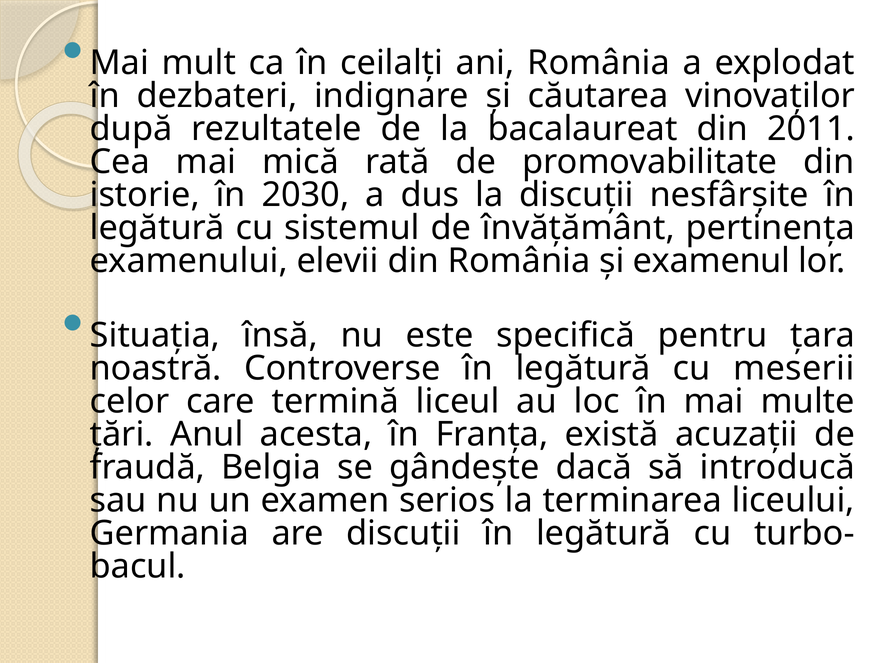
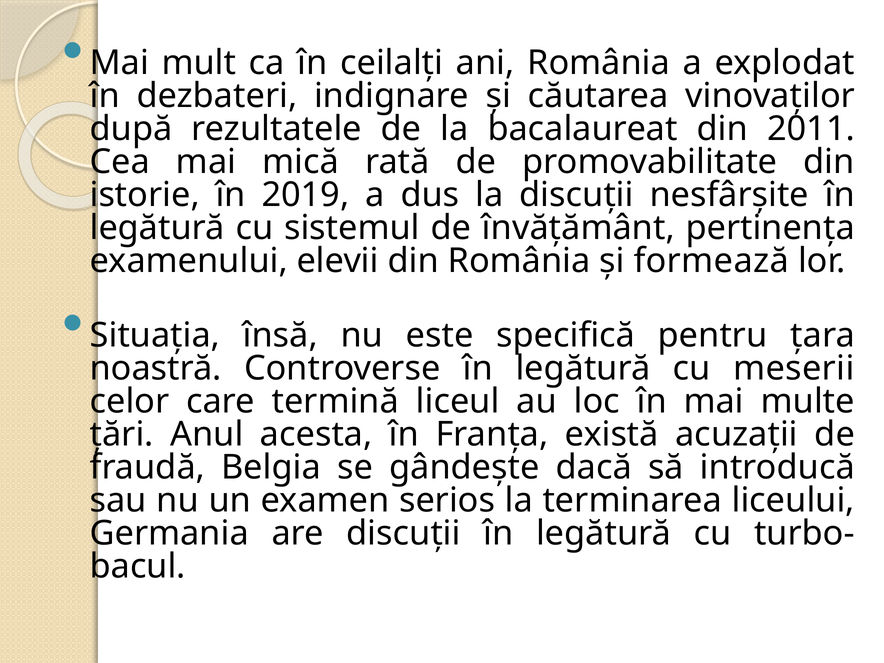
2030: 2030 -> 2019
examenul: examenul -> formează
